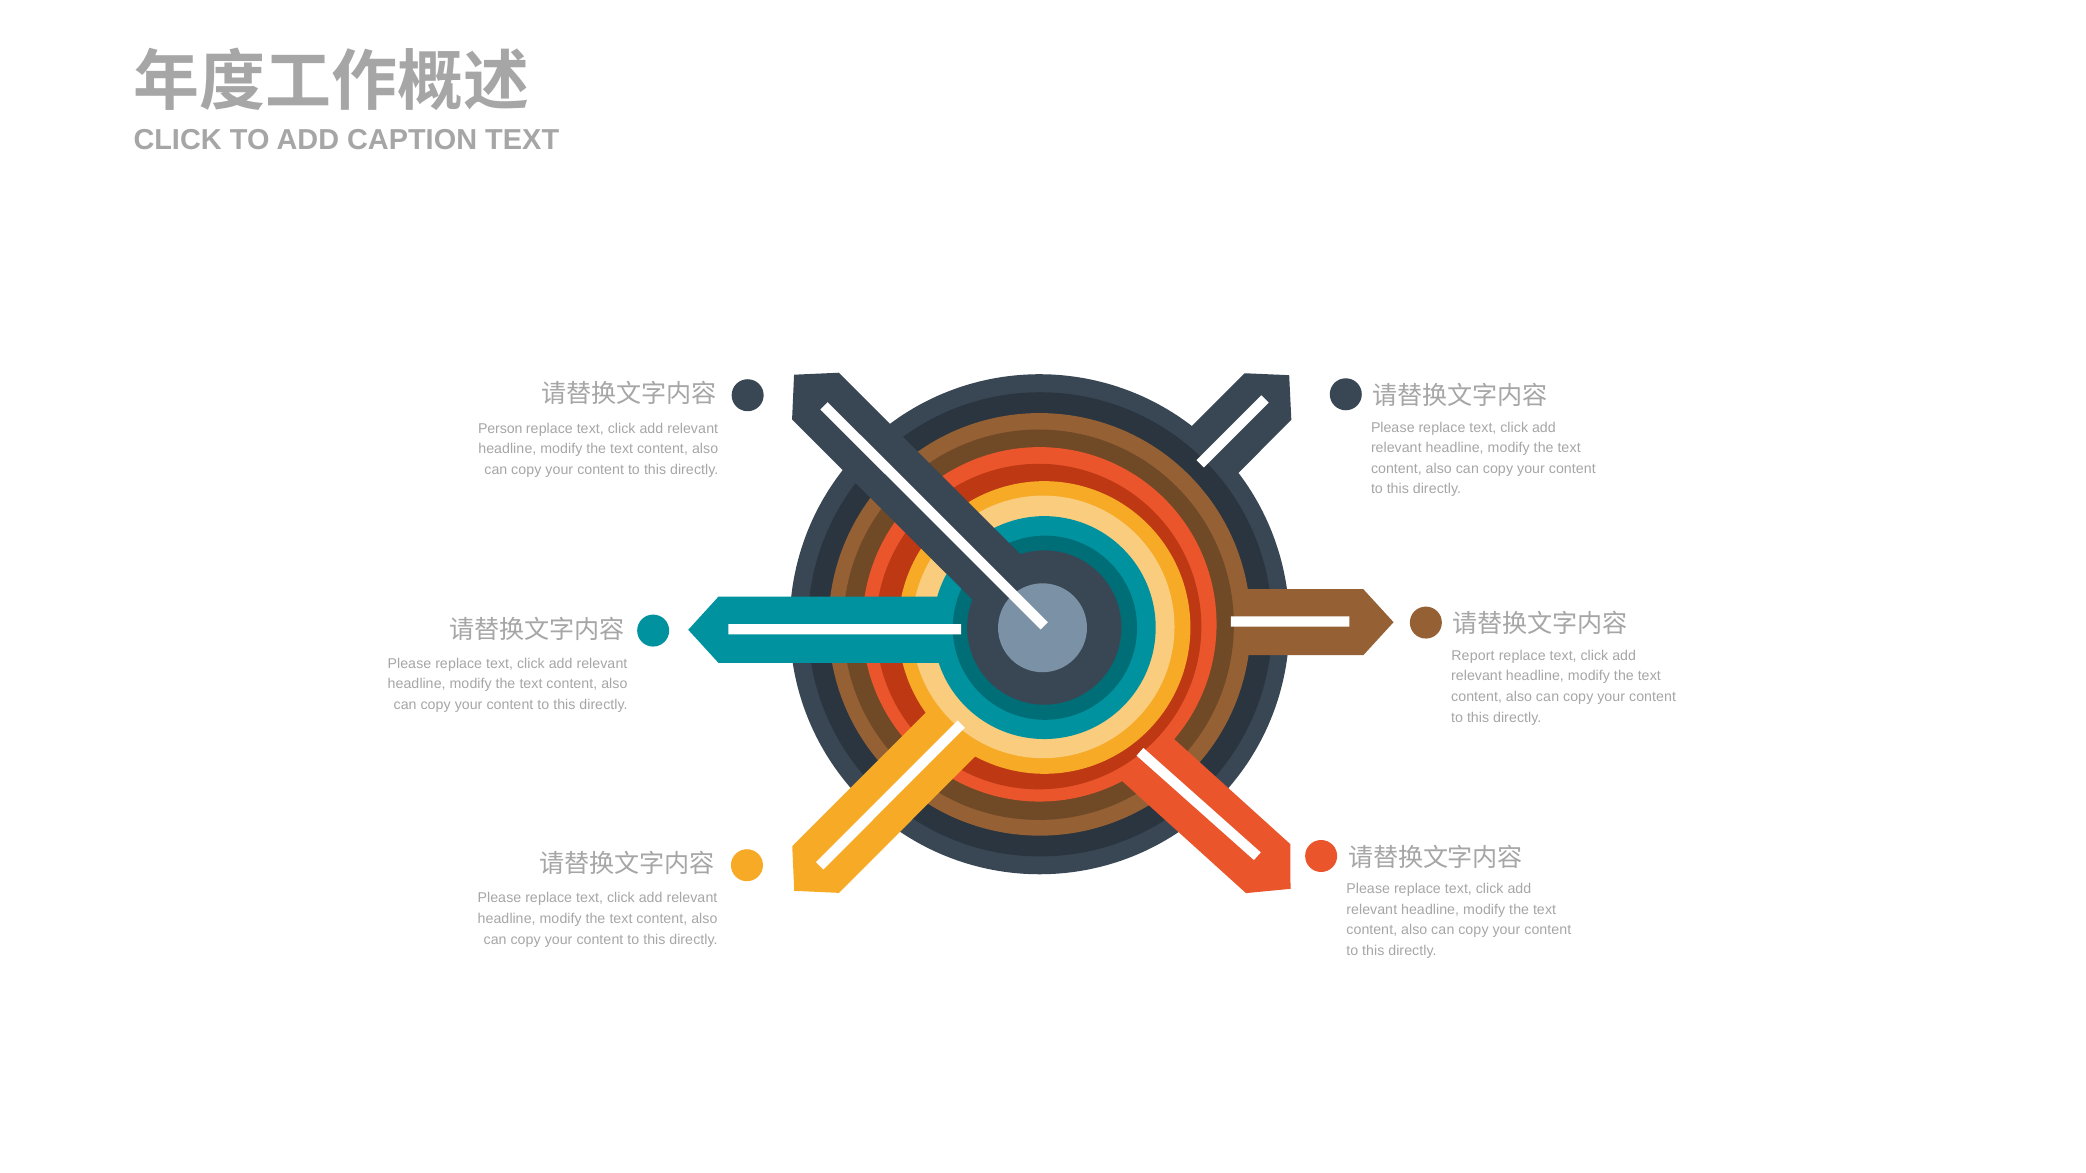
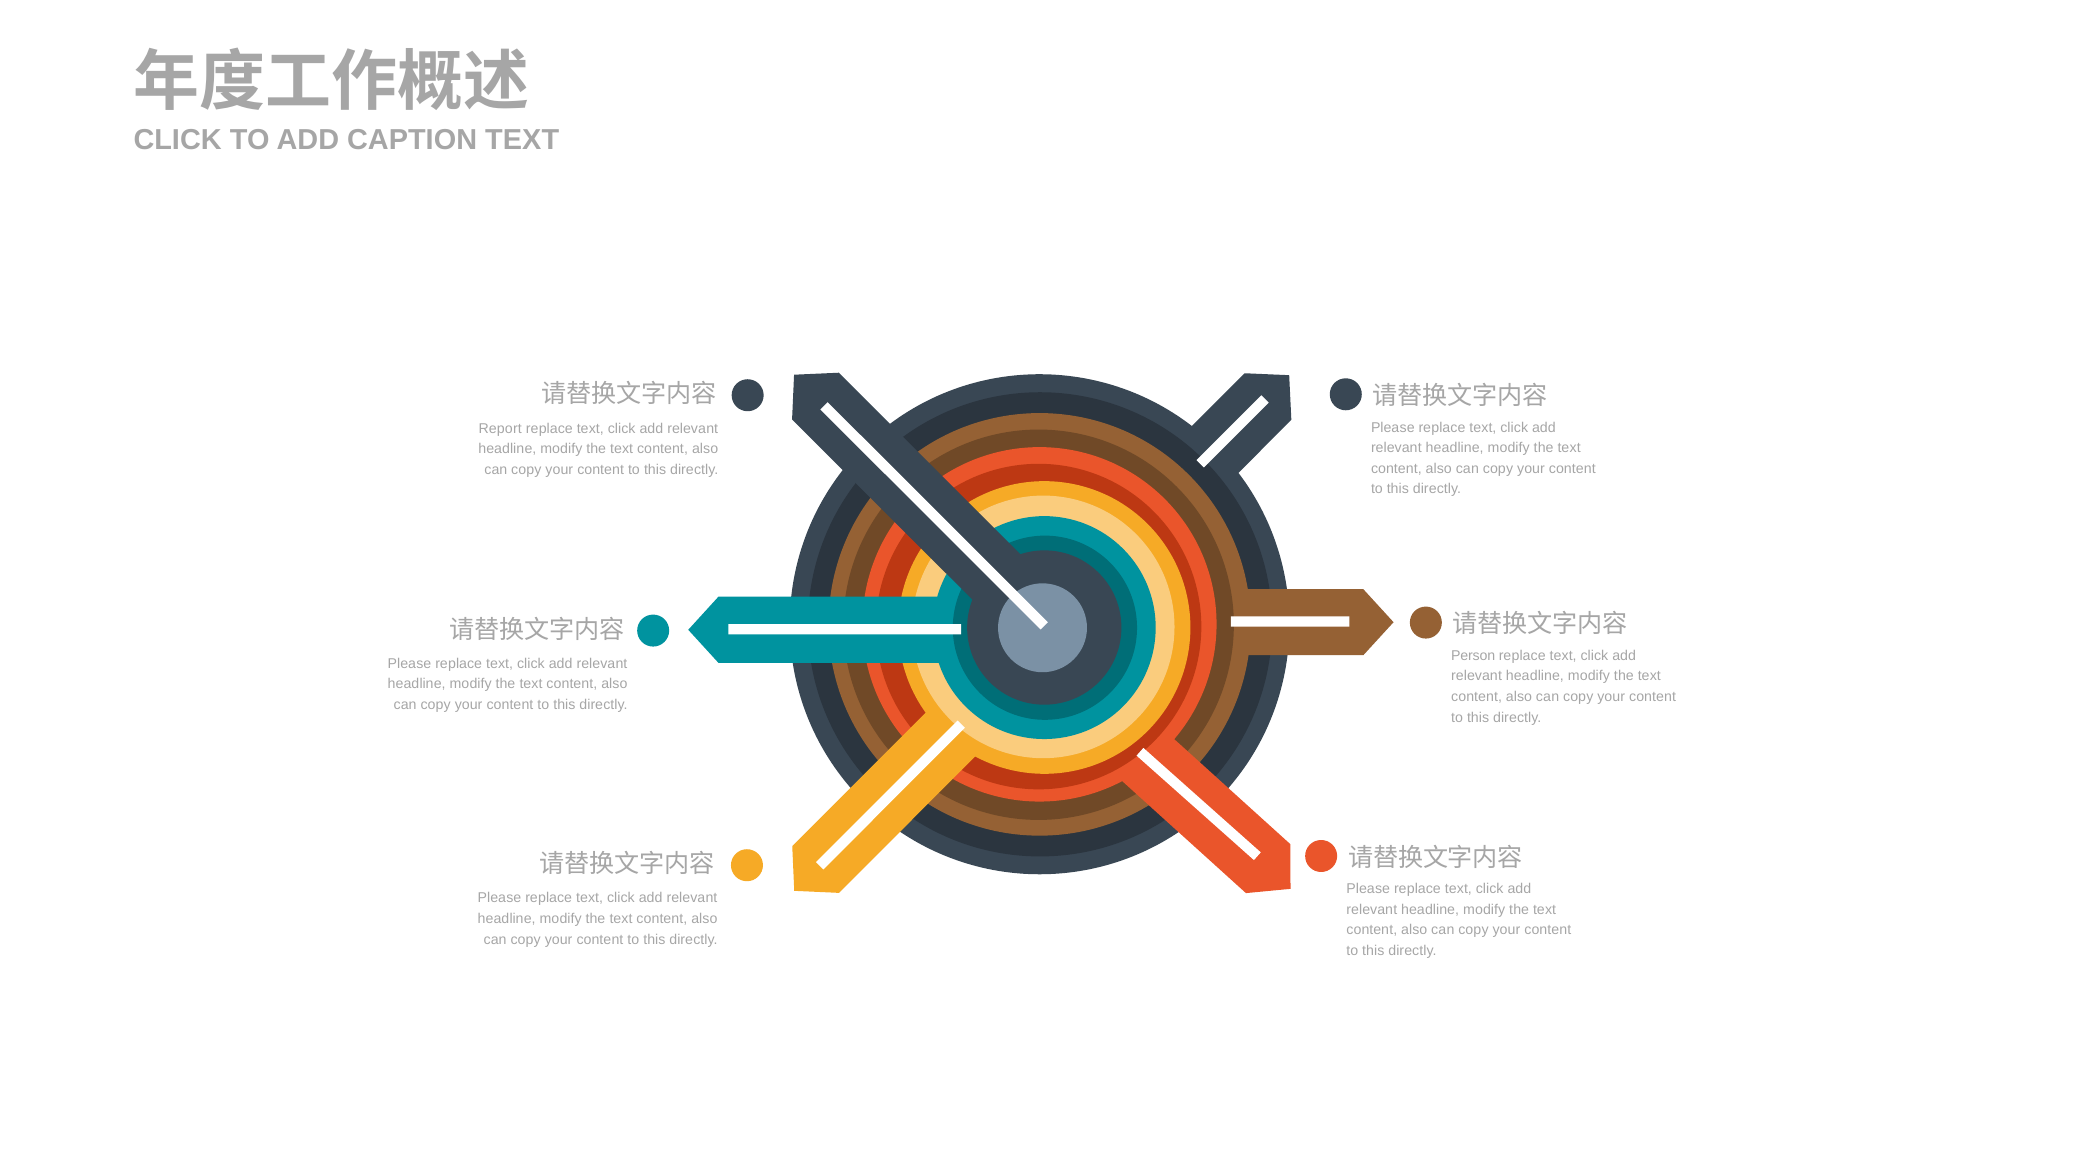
Person: Person -> Report
Report: Report -> Person
